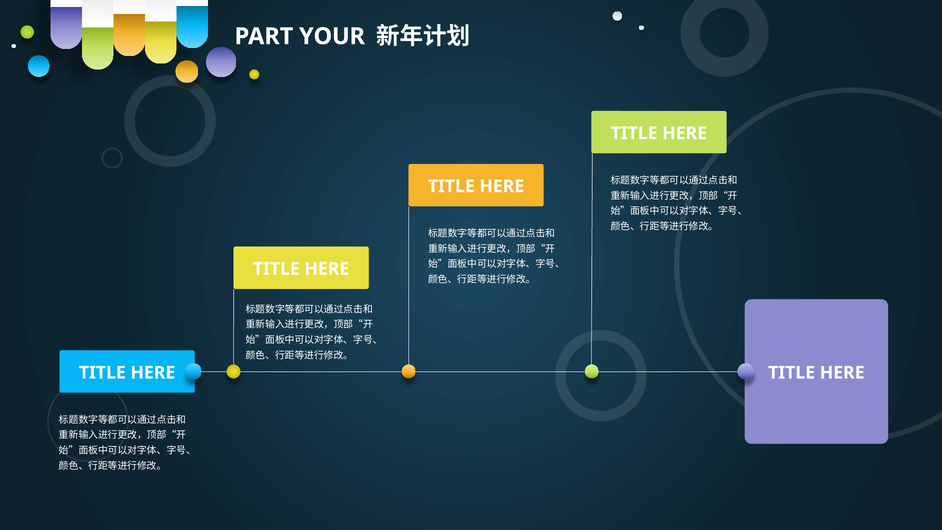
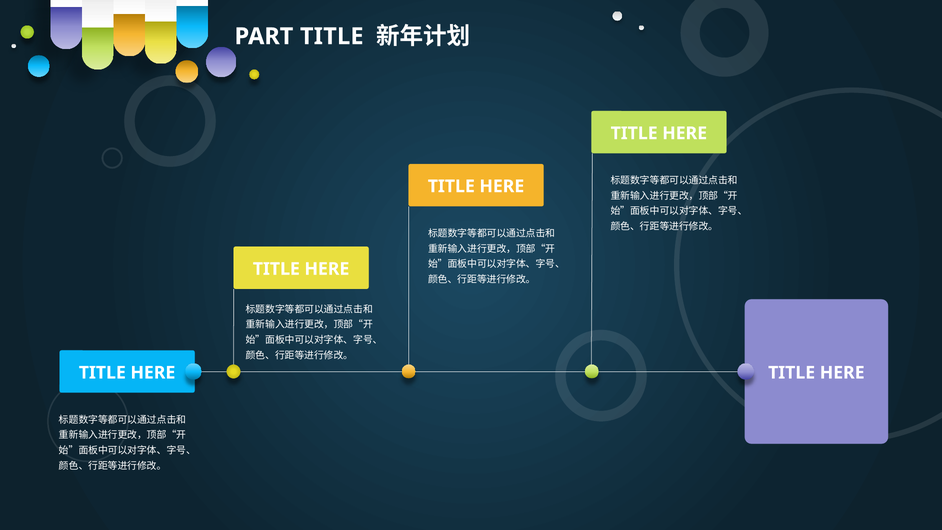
PART YOUR: YOUR -> TITLE
